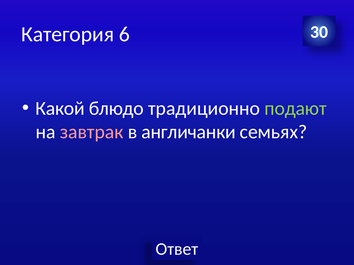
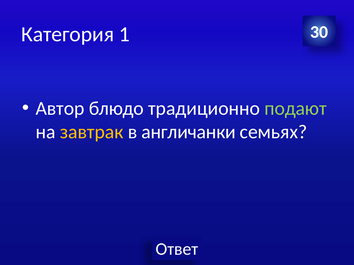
6: 6 -> 1
Какой: Какой -> Автор
завтрак colour: pink -> yellow
